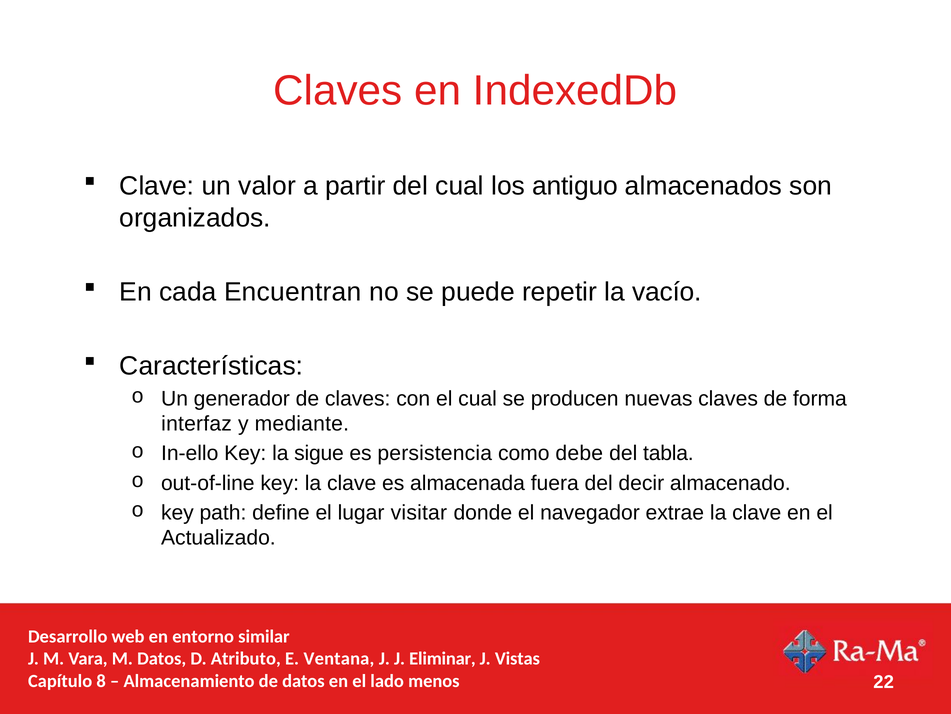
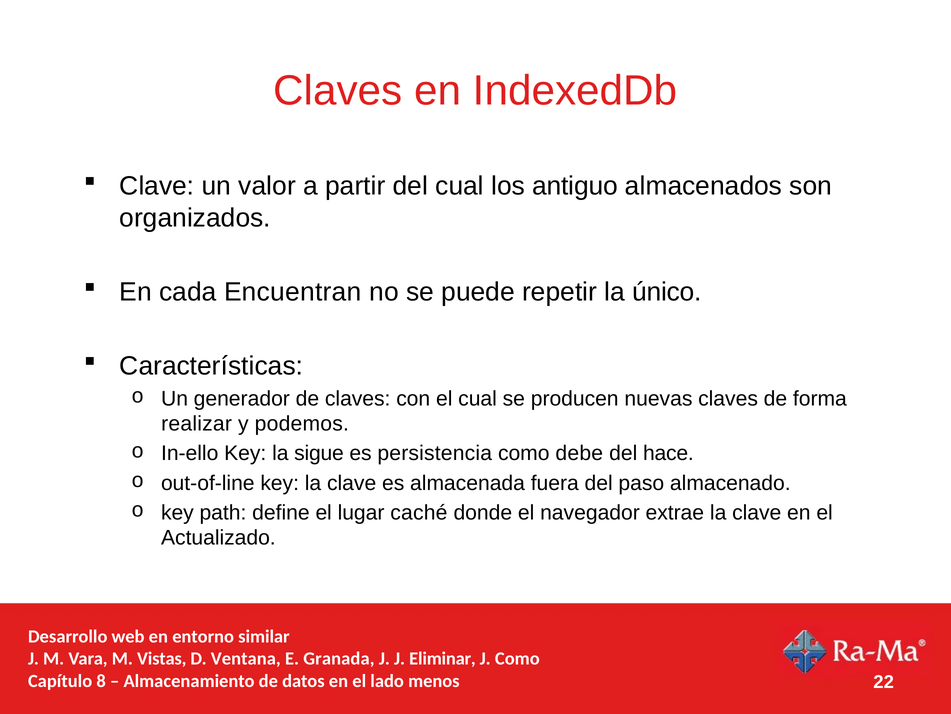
vacío: vacío -> único
interfaz: interfaz -> realizar
mediante: mediante -> podemos
tabla: tabla -> hace
decir: decir -> paso
visitar: visitar -> caché
M Datos: Datos -> Vistas
Atributo: Atributo -> Ventana
Ventana: Ventana -> Granada
J Vistas: Vistas -> Como
